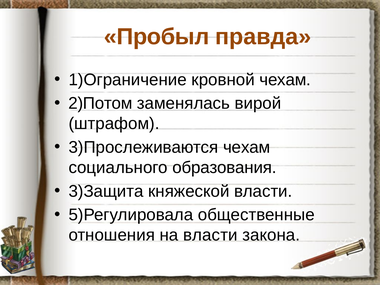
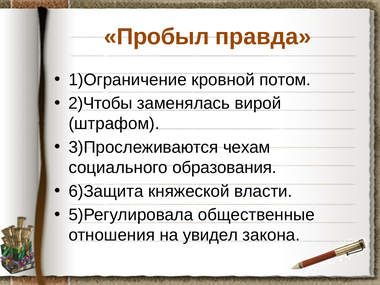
кровной чехам: чехам -> потом
2)Потом: 2)Потом -> 2)Чтобы
3)Защита: 3)Защита -> 6)Защита
на власти: власти -> увидел
